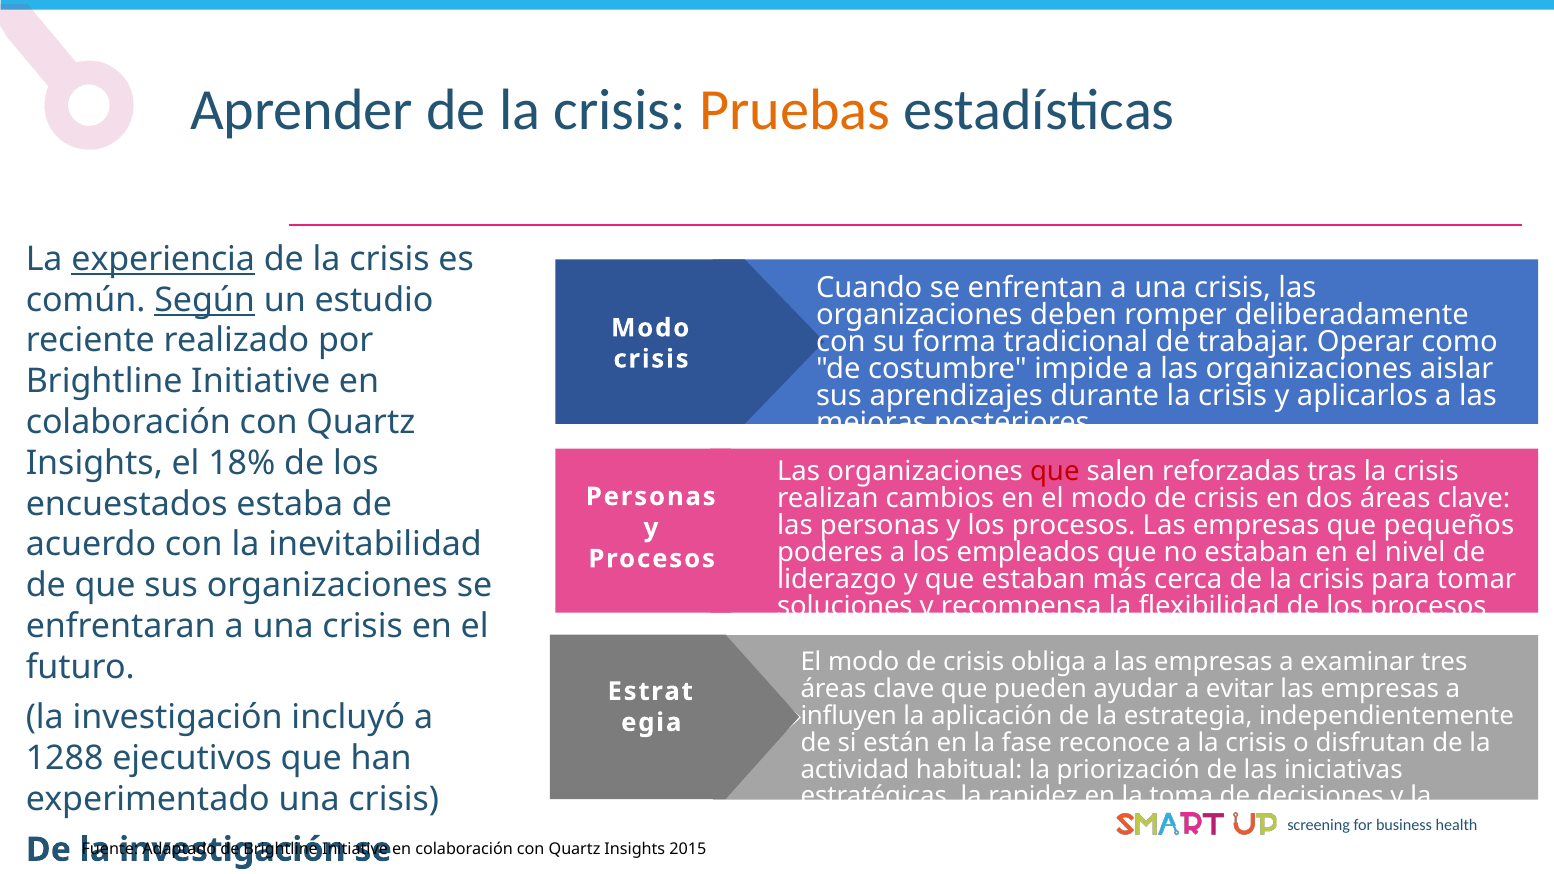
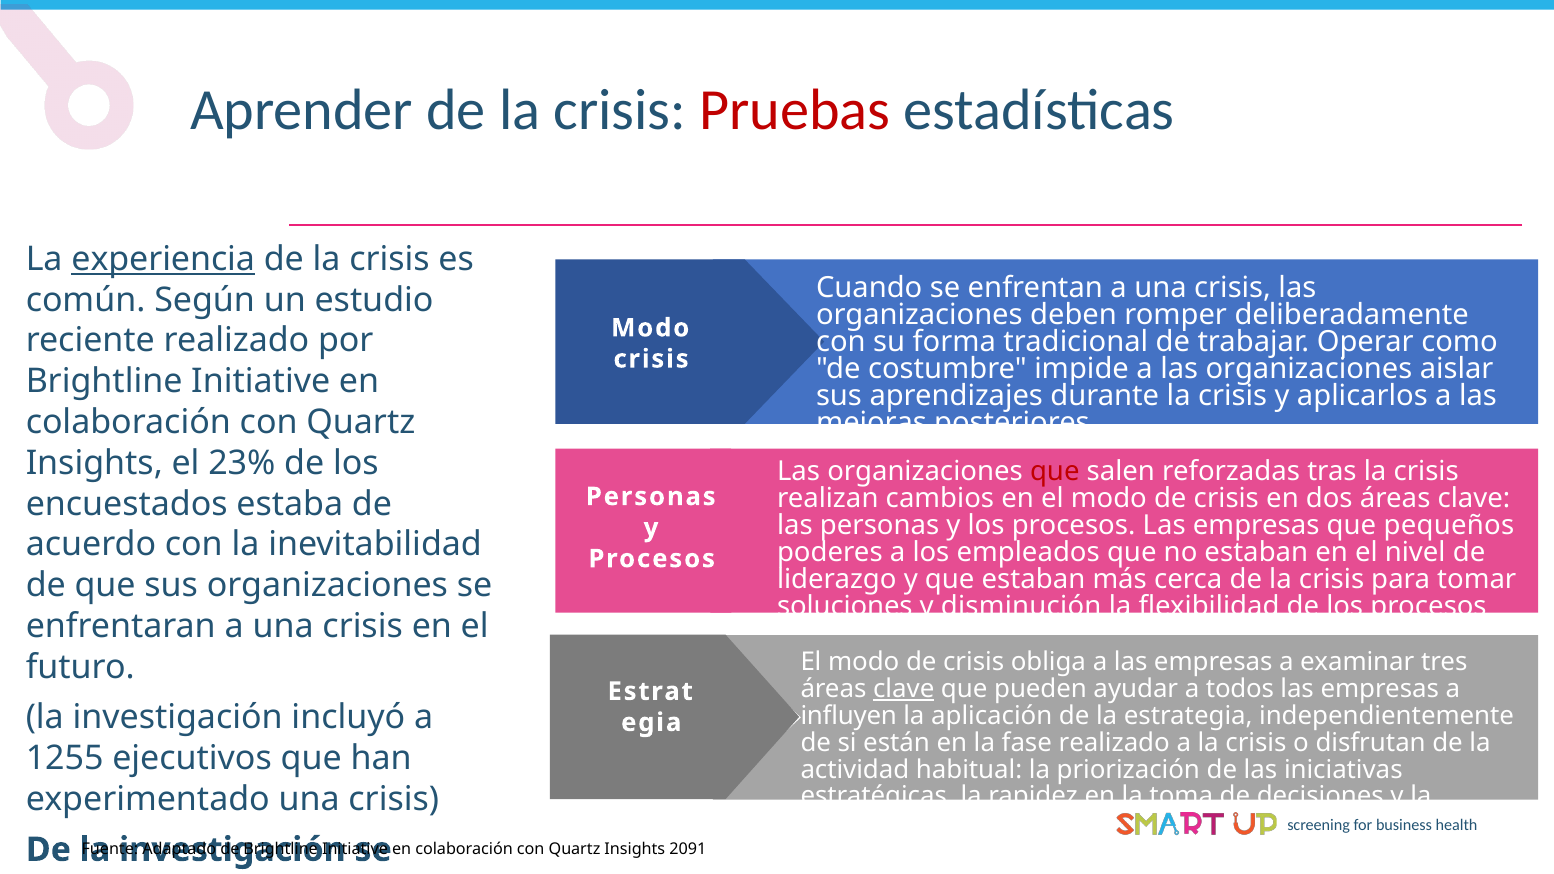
Pruebas colour: orange -> red
Según underline: present -> none
18%: 18% -> 23%
recompensa: recompensa -> disminución
clave at (904, 689) underline: none -> present
evitar: evitar -> todos
fase reconoce: reconoce -> realizado
1288: 1288 -> 1255
2015: 2015 -> 2091
